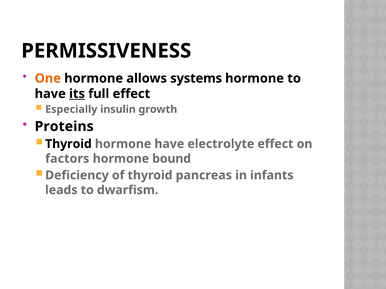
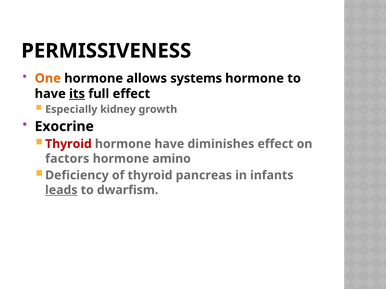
insulin: insulin -> kidney
Proteins: Proteins -> Exocrine
Thyroid at (68, 144) colour: black -> red
electrolyte: electrolyte -> diminishes
bound: bound -> amino
leads underline: none -> present
